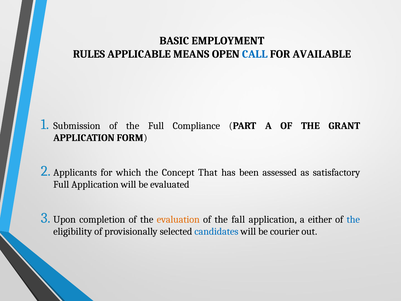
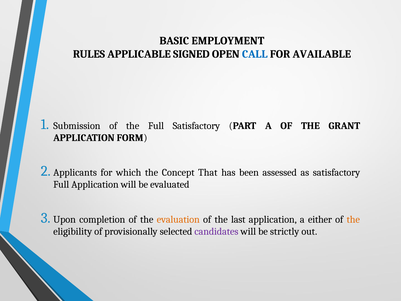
MEANS: MEANS -> SIGNED
Full Compliance: Compliance -> Satisfactory
fall: fall -> last
the at (353, 219) colour: blue -> orange
candidates colour: blue -> purple
courier: courier -> strictly
